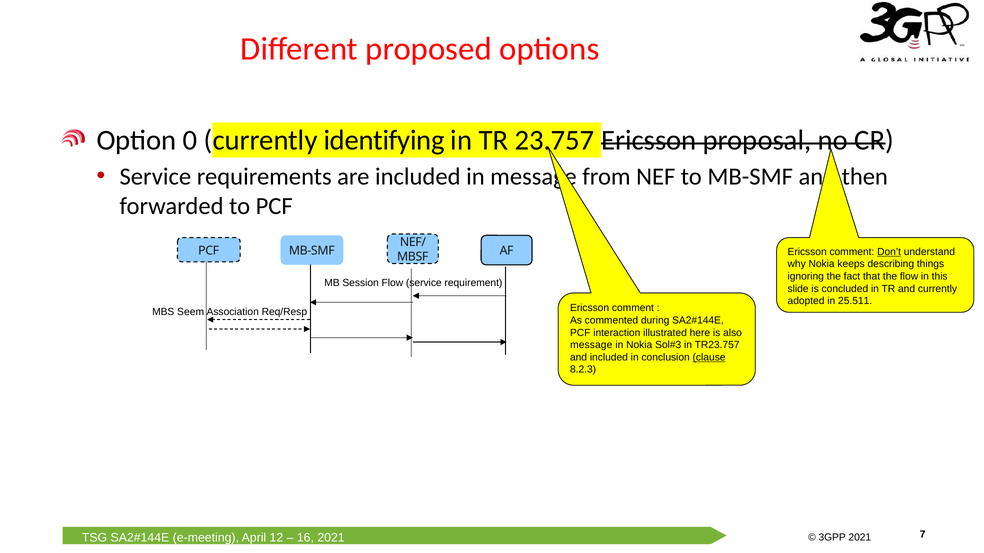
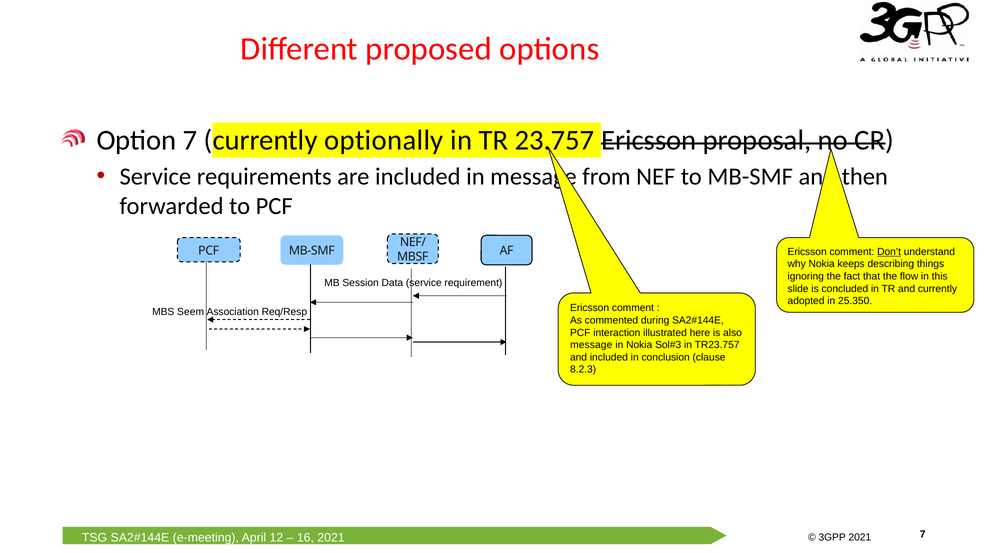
Option 0: 0 -> 7
identifying: identifying -> optionally
Session Flow: Flow -> Data
25.511: 25.511 -> 25.350
clause underline: present -> none
